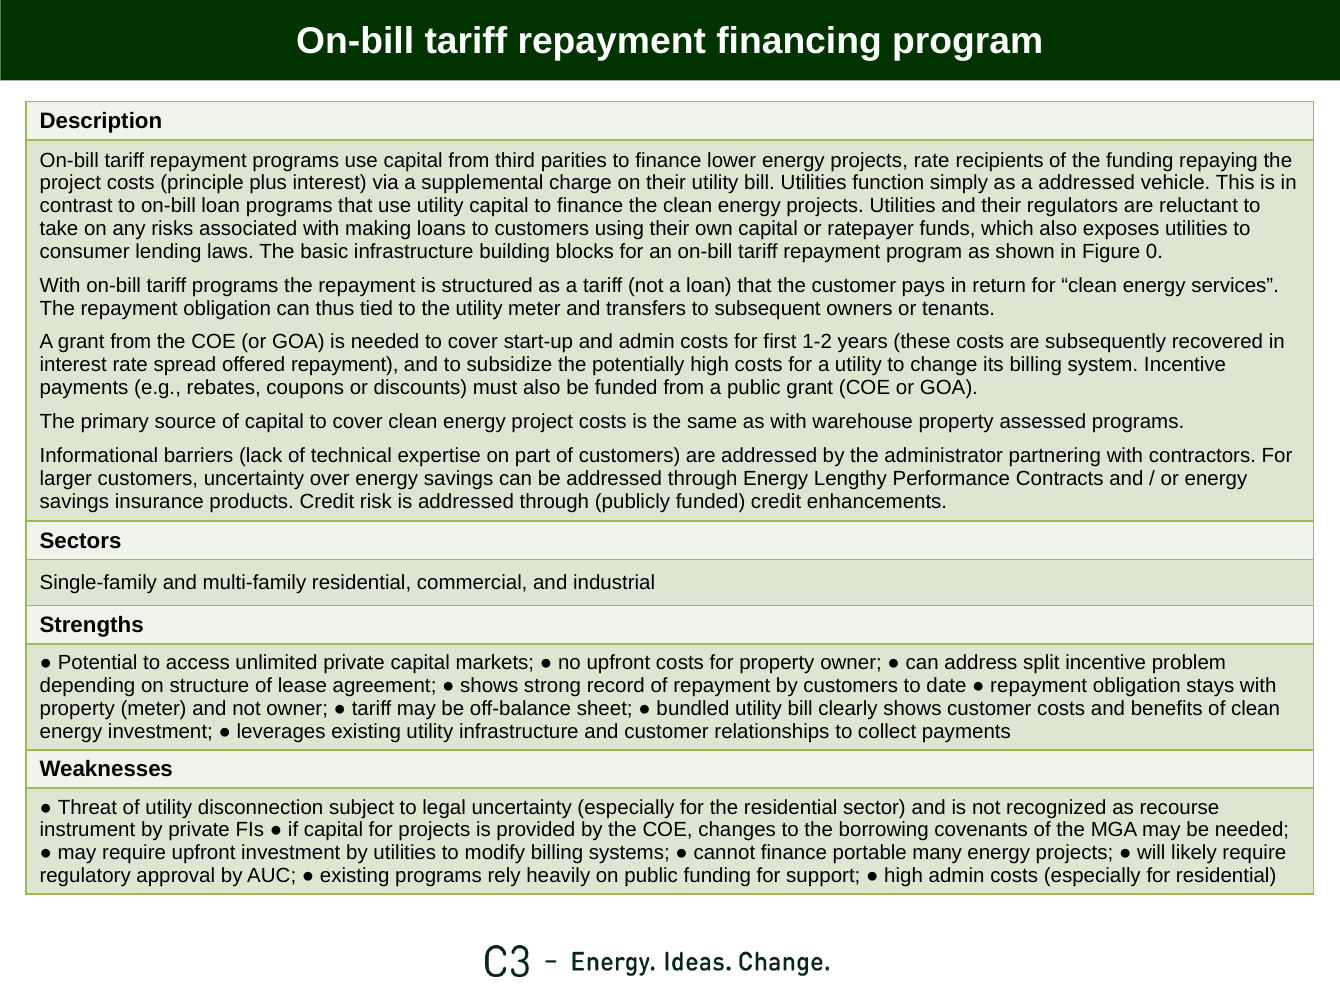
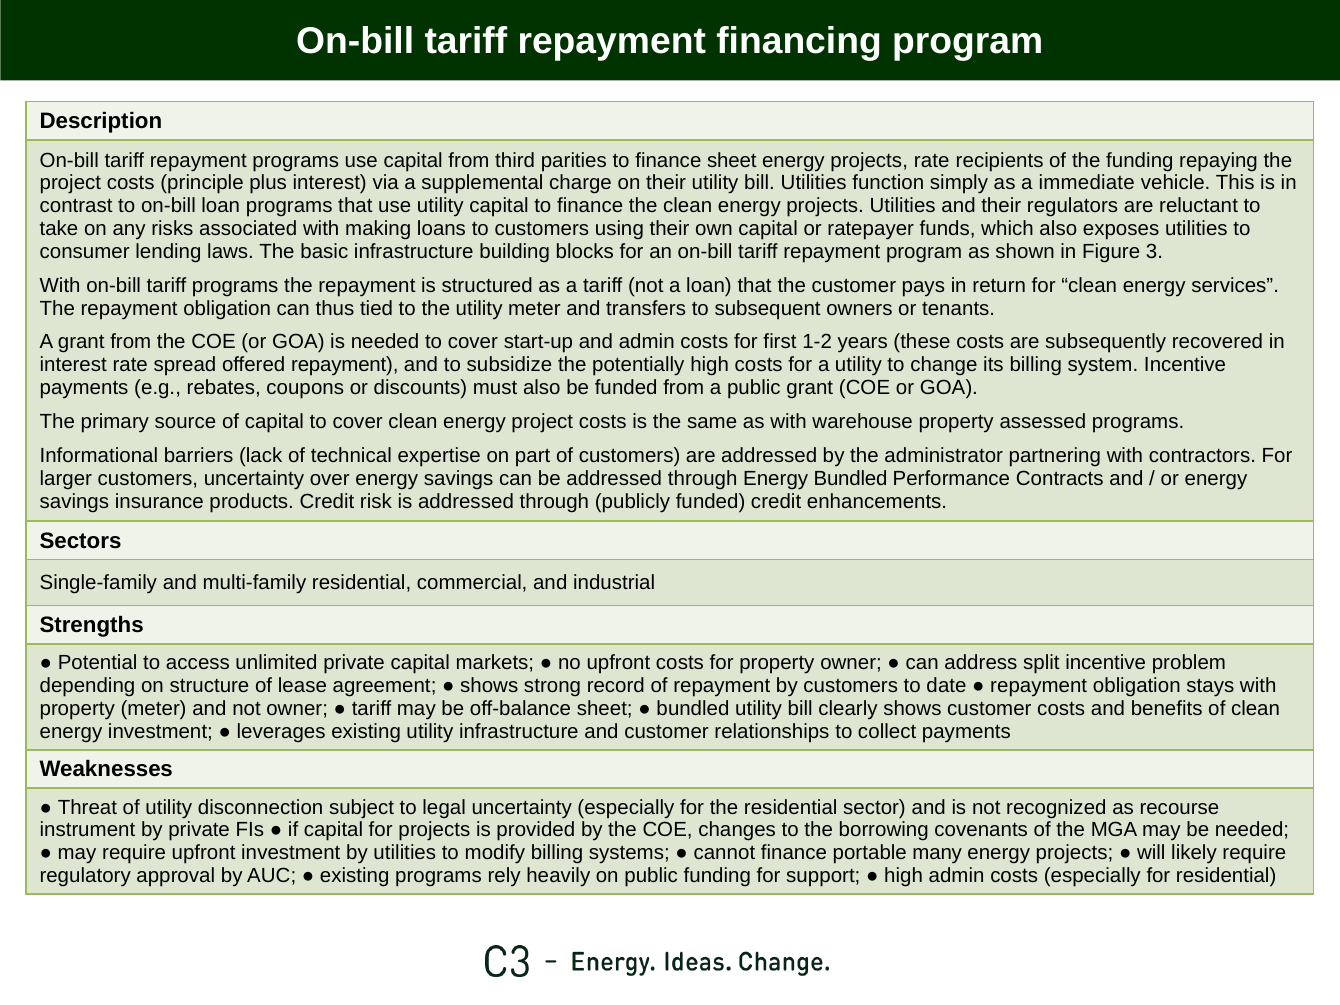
finance lower: lower -> sheet
a addressed: addressed -> immediate
0: 0 -> 3
Energy Lengthy: Lengthy -> Bundled
